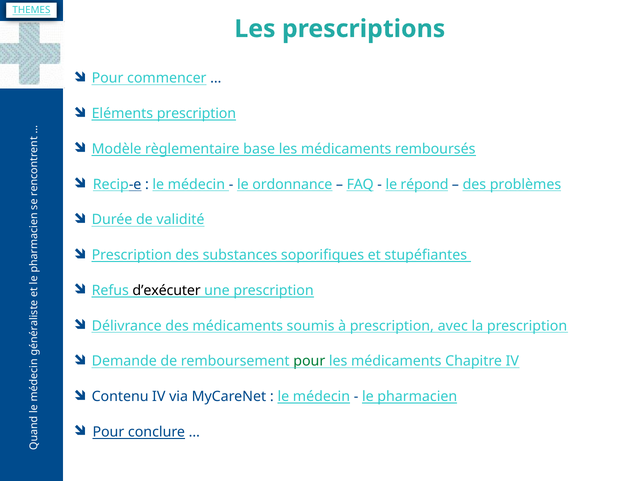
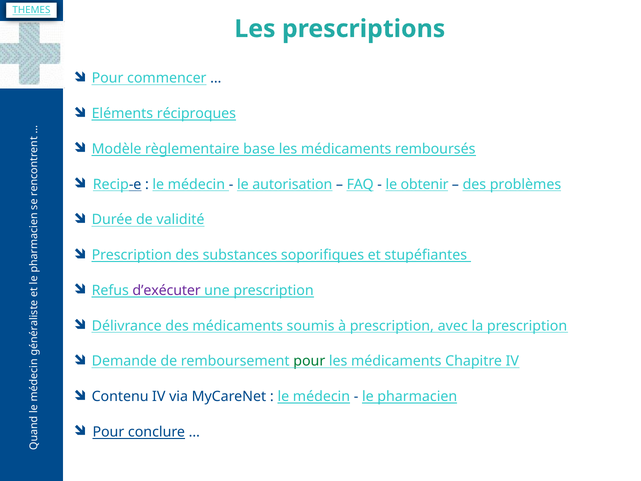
Eléments prescription: prescription -> réciproques
ordonnance: ordonnance -> autorisation
répond: répond -> obtenir
d’exécuter colour: black -> purple
